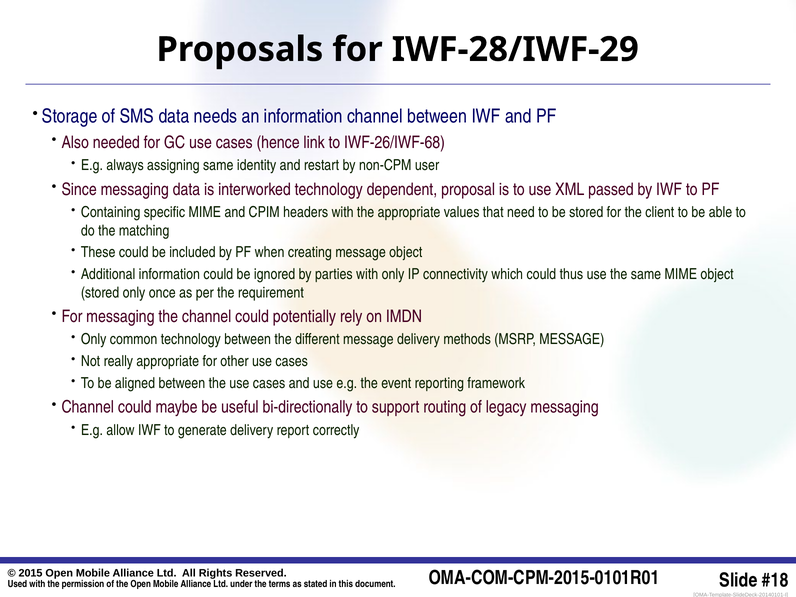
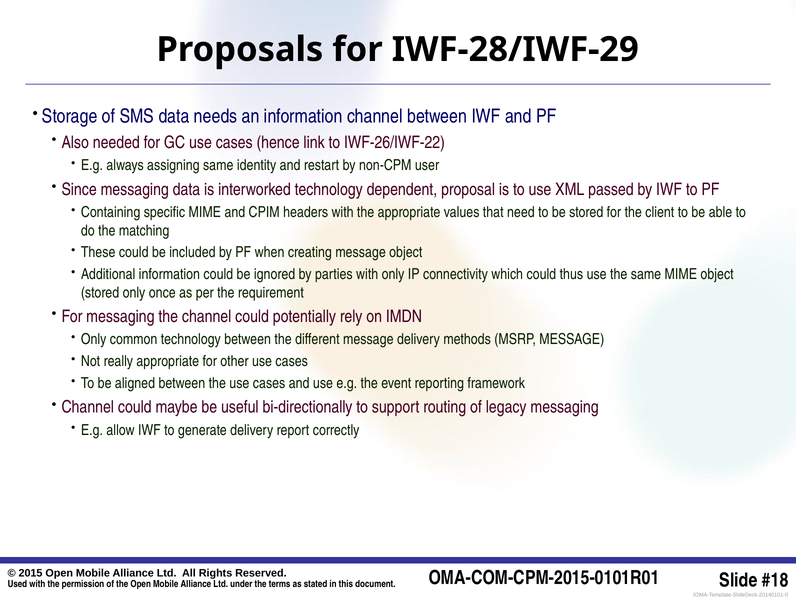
IWF-26/IWF-68: IWF-26/IWF-68 -> IWF-26/IWF-22
